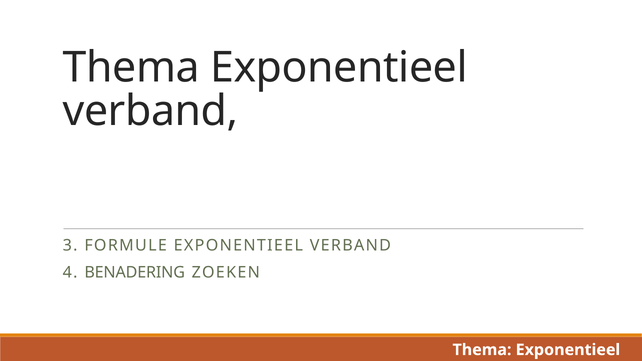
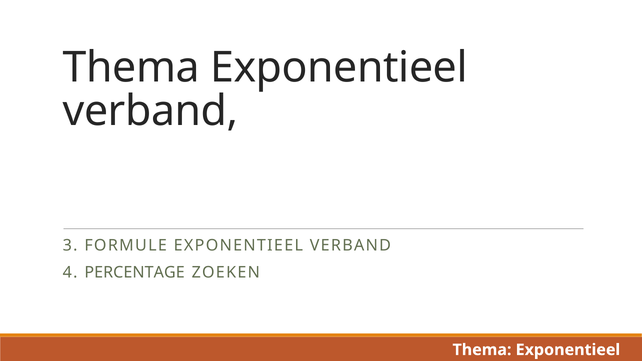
BENADERING: BENADERING -> PERCENTAGE
